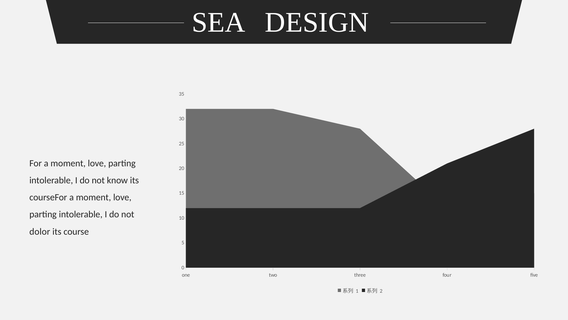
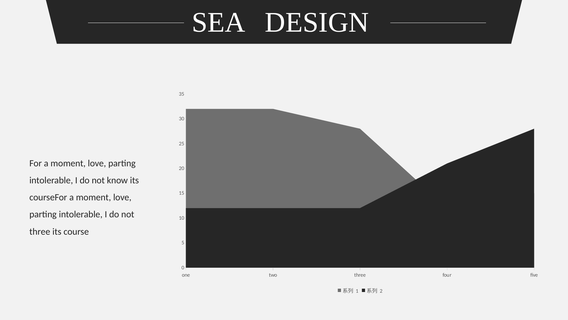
dolor at (40, 231): dolor -> three
